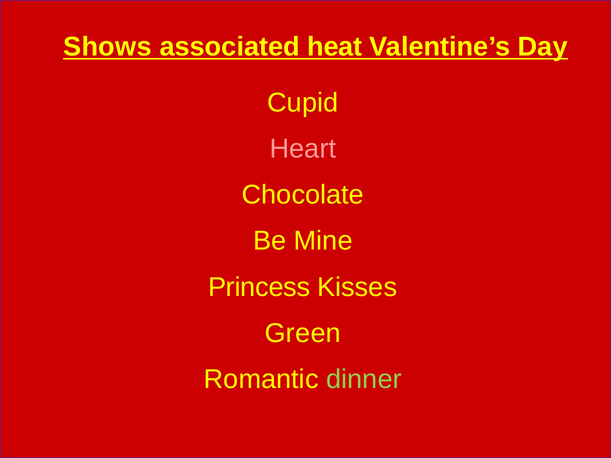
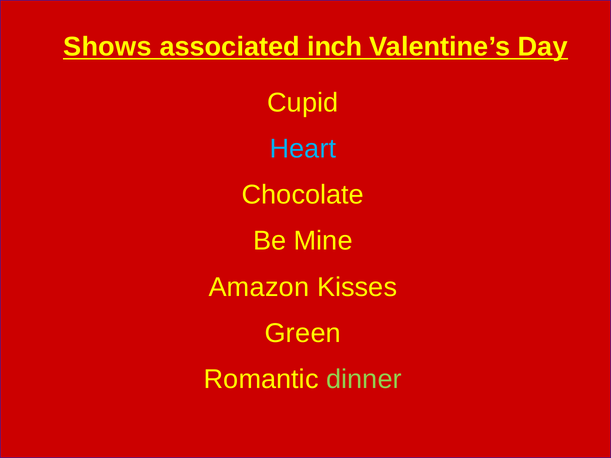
heat: heat -> inch
Heart colour: pink -> light blue
Princess: Princess -> Amazon
